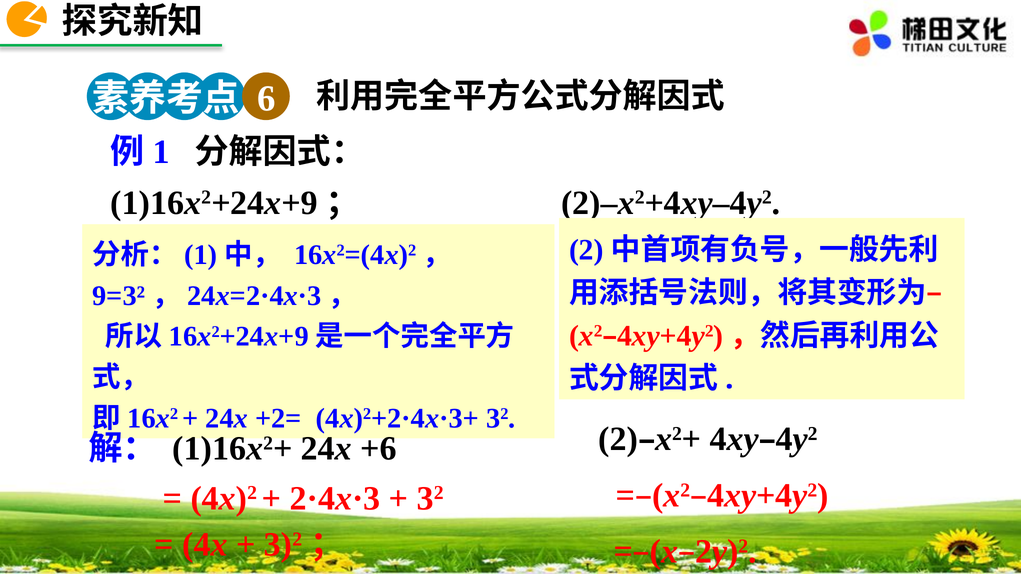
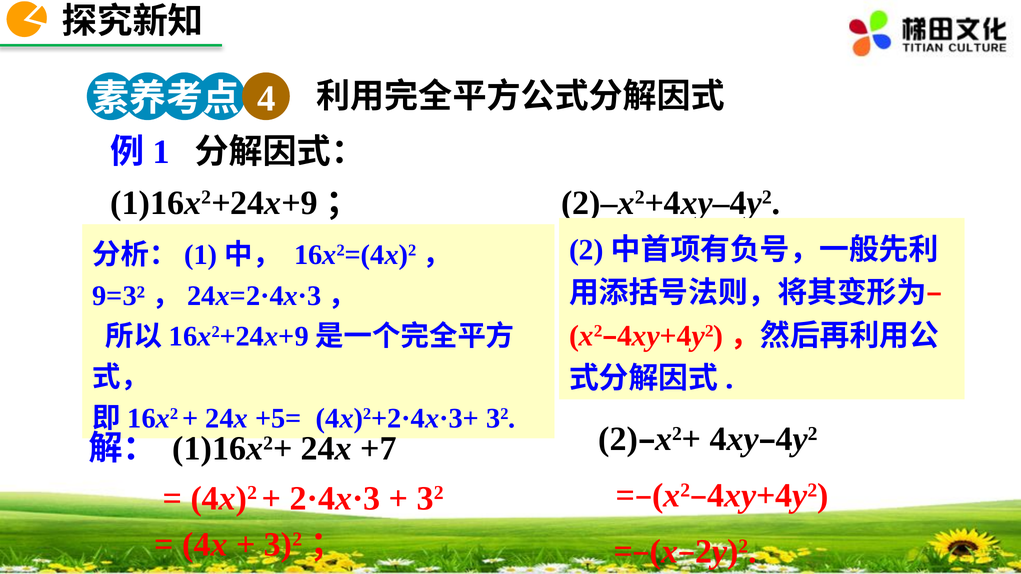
6: 6 -> 4
+2=: +2= -> +5=
+6: +6 -> +7
